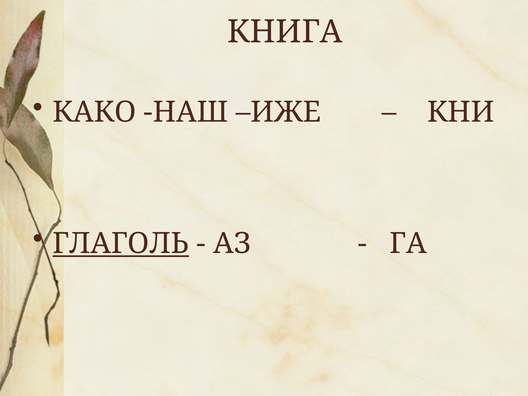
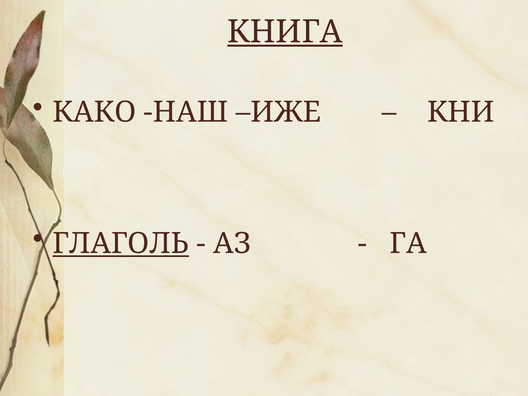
КНИГА underline: none -> present
